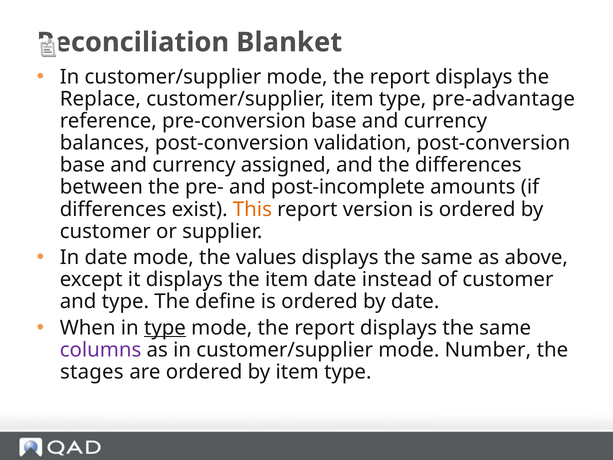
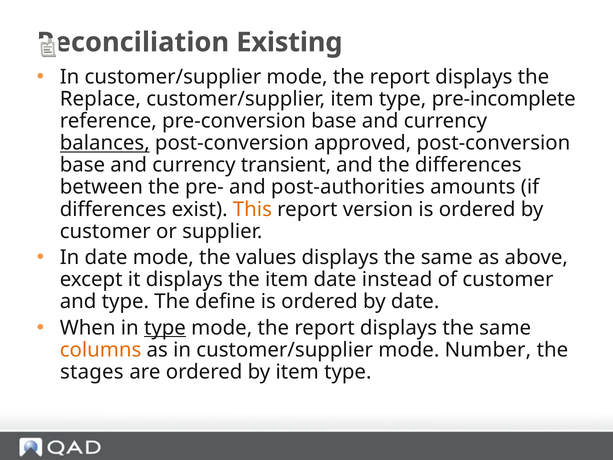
Blanket: Blanket -> Existing
pre-advantage: pre-advantage -> pre-incomplete
balances underline: none -> present
validation: validation -> approved
assigned: assigned -> transient
post-incomplete: post-incomplete -> post-authorities
columns colour: purple -> orange
